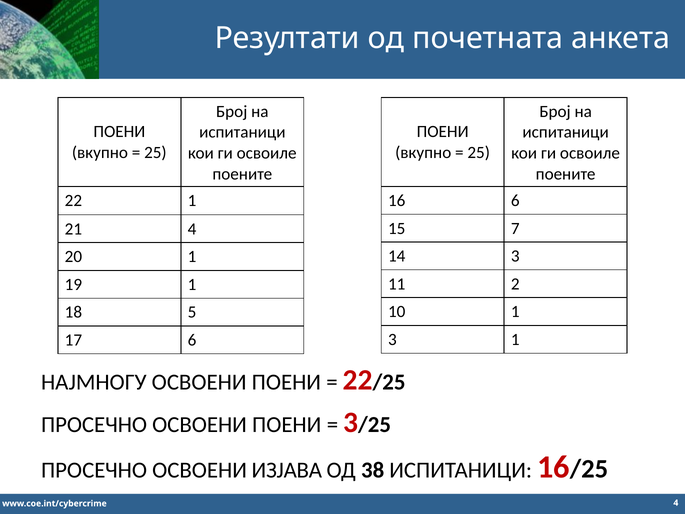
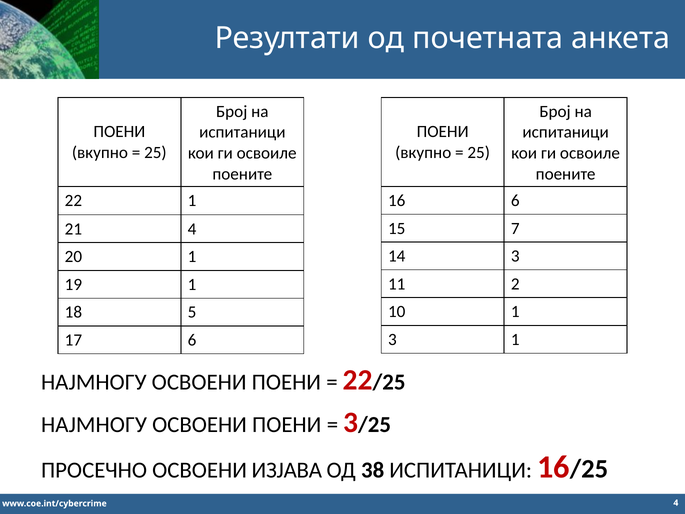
ПРОСЕЧНО at (94, 424): ПРОСЕЧНО -> НАЈМНОГУ
